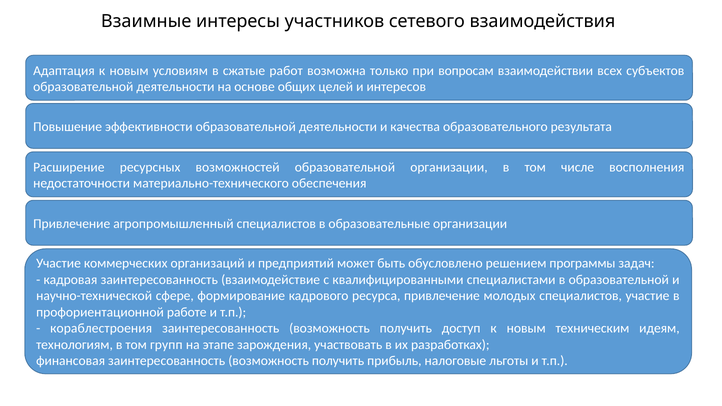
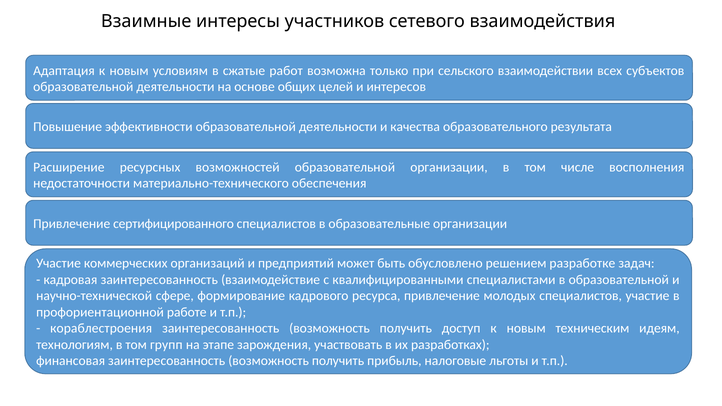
вопросам: вопросам -> сельского
агропромышленный: агропромышленный -> сертифицированного
программы: программы -> разработке
